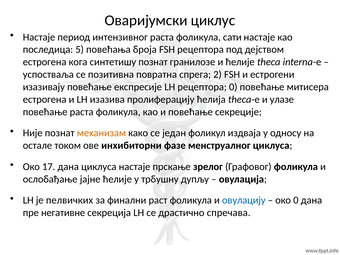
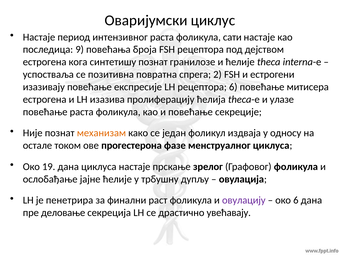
5: 5 -> 9
рецептора 0: 0 -> 6
инхибиторни: инхибиторни -> прогестерона
17: 17 -> 19
пелвичких: пелвичких -> пенетрира
овулацију colour: blue -> purple
око 0: 0 -> 6
негативне: негативне -> деловање
спречава: спречава -> увећавају
